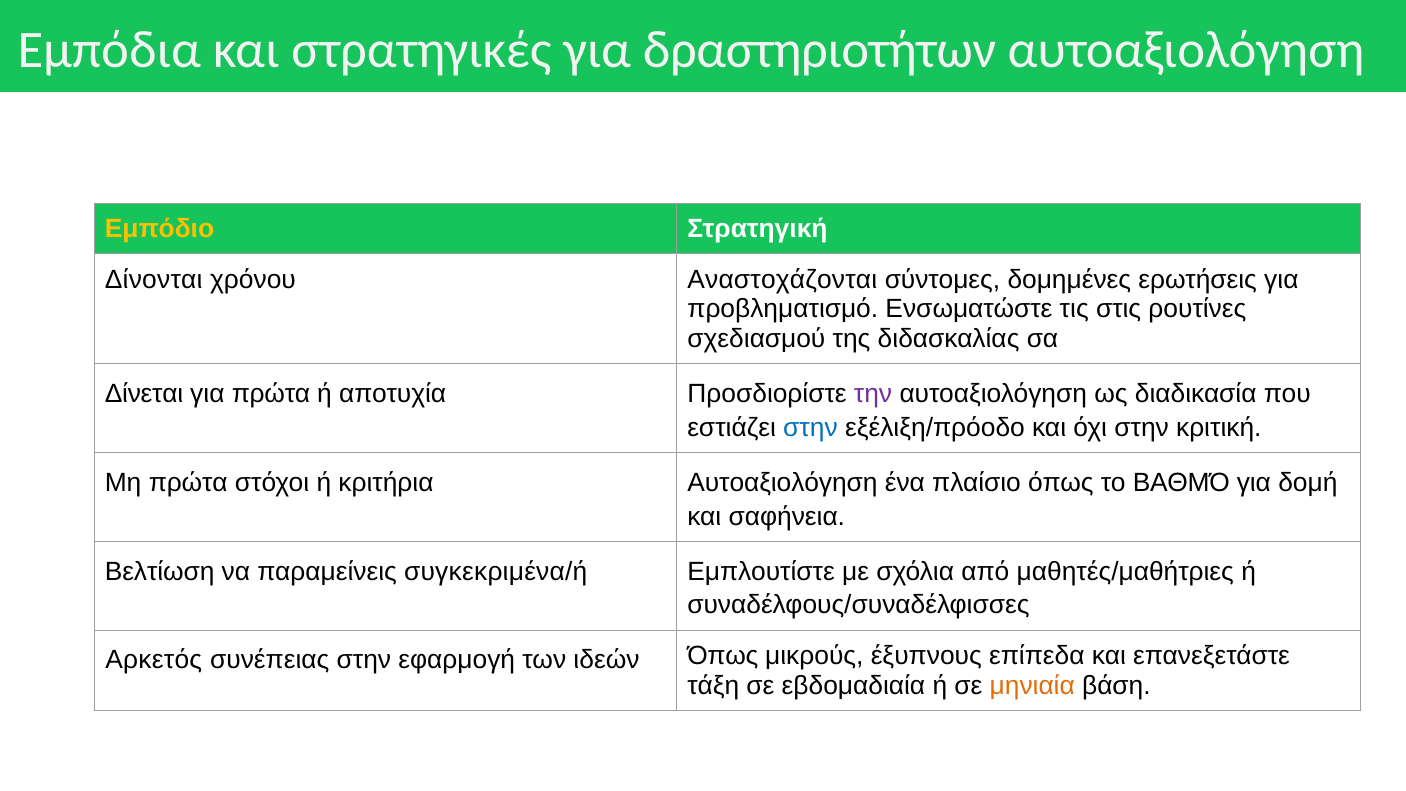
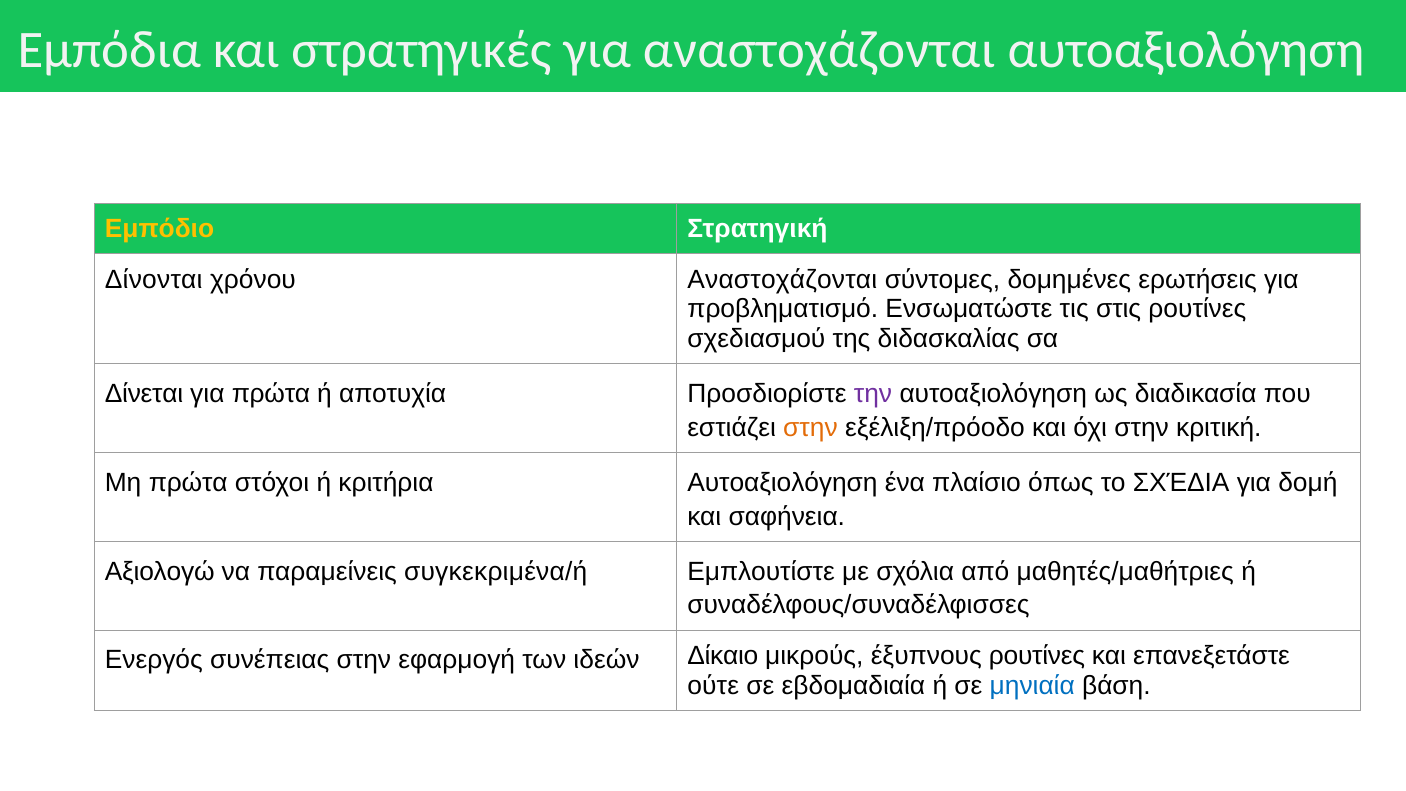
για δραστηριοτήτων: δραστηριοτήτων -> αναστοχάζονται
στην at (811, 427) colour: blue -> orange
ΒΑΘΜΌ: ΒΑΘΜΌ -> ΣΧΈΔΙΑ
Βελτίωση: Βελτίωση -> Αξιολογώ
Αρκετός: Αρκετός -> Ενεργός
ιδεών Όπως: Όπως -> Δίκαιο
έξυπνους επίπεδα: επίπεδα -> ρουτίνες
τάξη: τάξη -> ούτε
μηνιαία colour: orange -> blue
